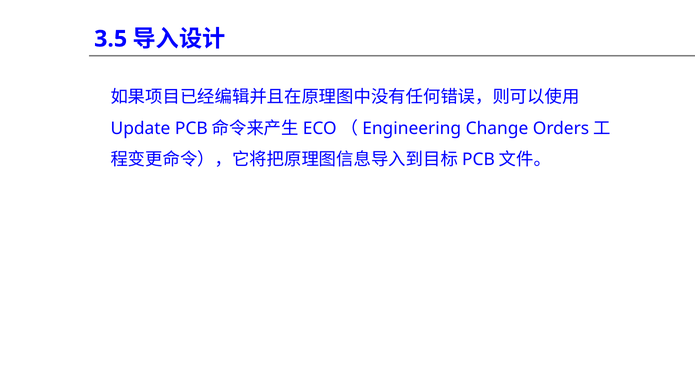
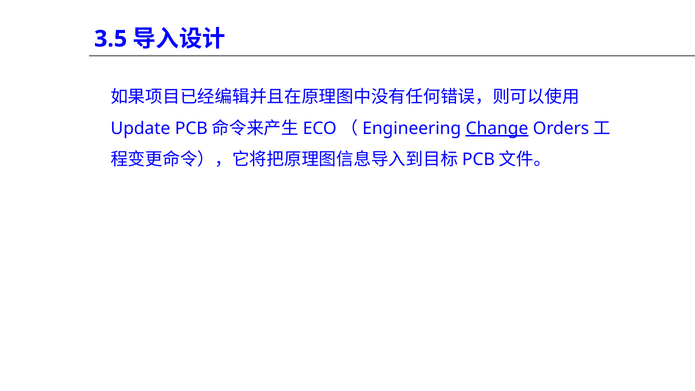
Change underline: none -> present
